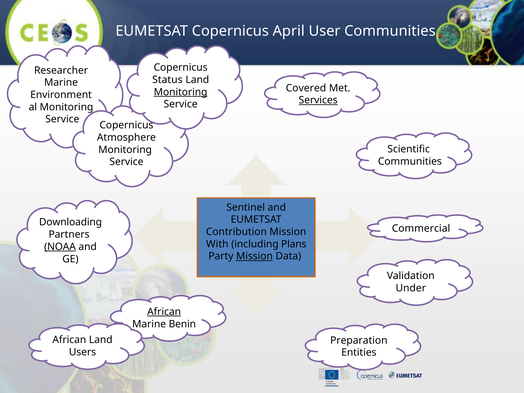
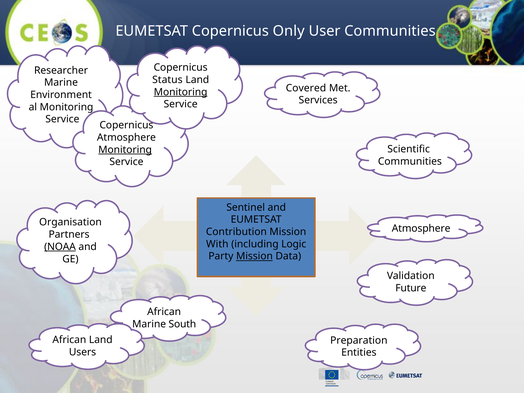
April: April -> Only
Services underline: present -> none
Monitoring at (125, 150) underline: none -> present
Downloading: Downloading -> Organisation
Commercial at (421, 228): Commercial -> Atmosphere
Plans: Plans -> Logic
Under: Under -> Future
African at (164, 312) underline: present -> none
Benin: Benin -> South
